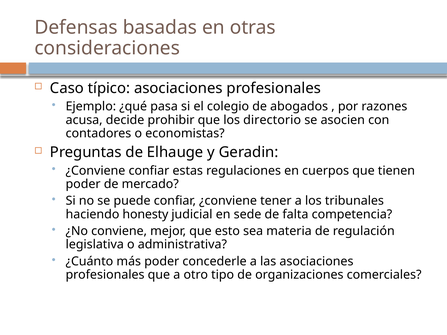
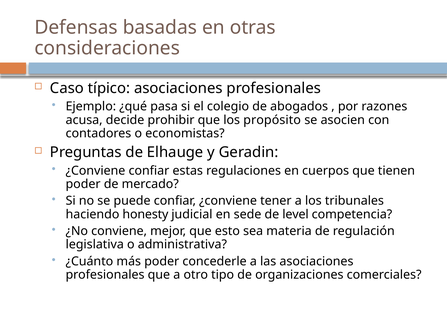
directorio: directorio -> propósito
falta: falta -> level
